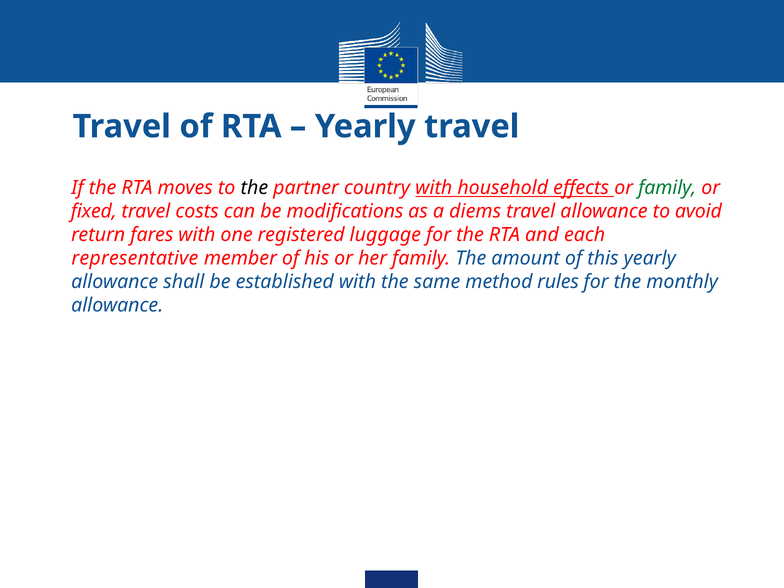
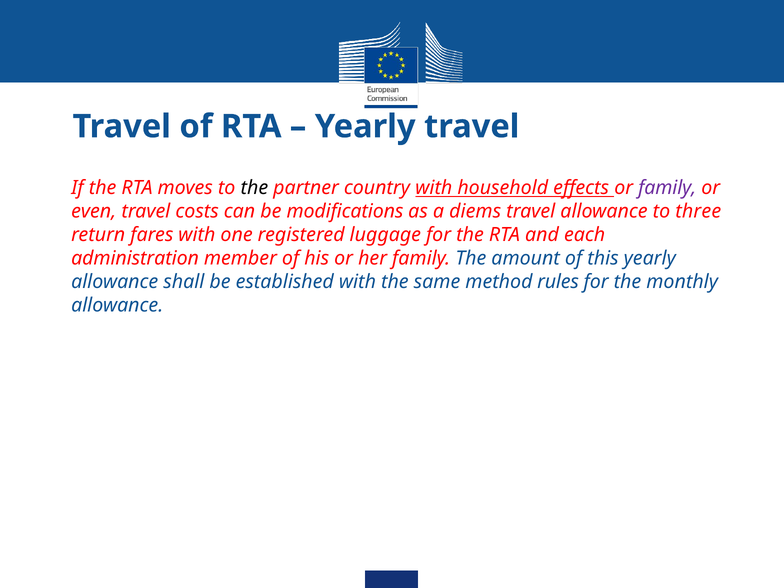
family at (667, 188) colour: green -> purple
fixed: fixed -> even
avoid: avoid -> three
representative: representative -> administration
